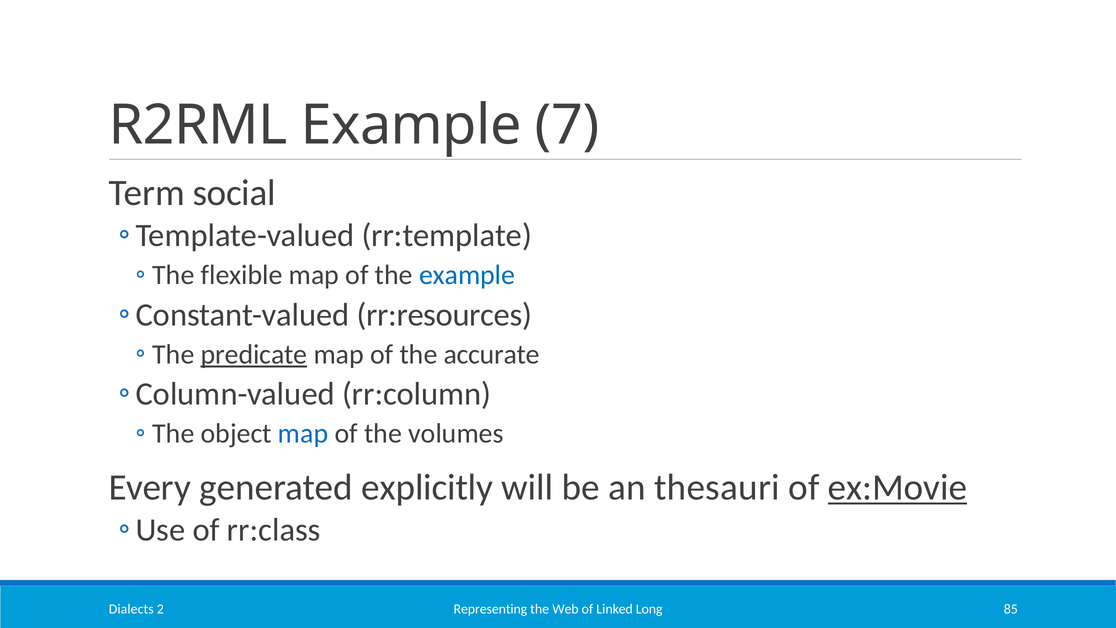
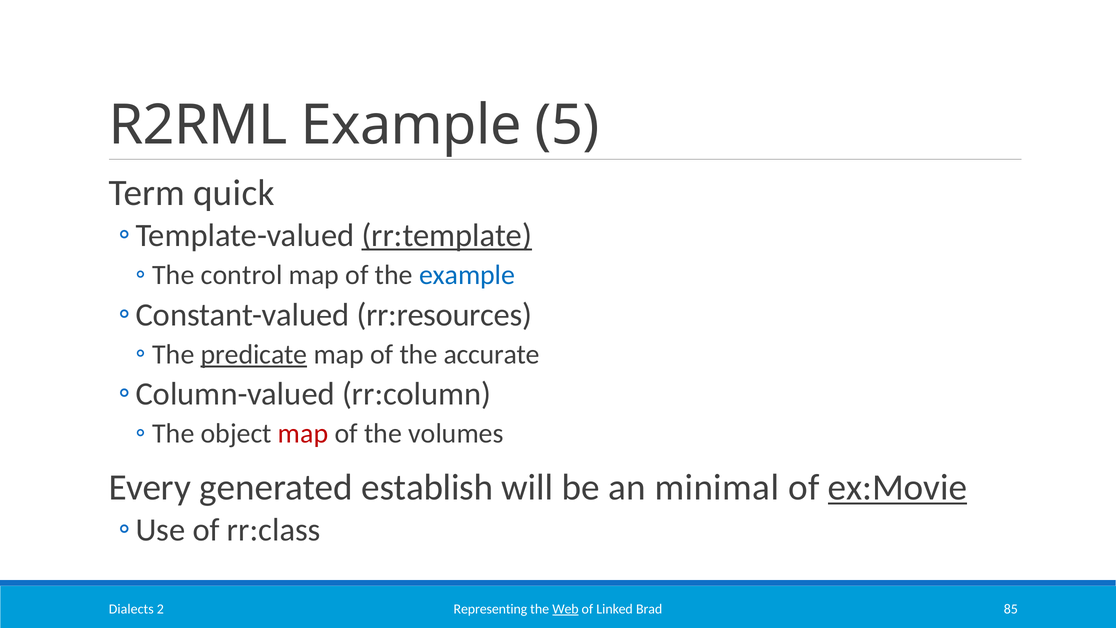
7: 7 -> 5
social: social -> quick
rr:template underline: none -> present
flexible: flexible -> control
map at (303, 434) colour: blue -> red
explicitly: explicitly -> establish
thesauri: thesauri -> minimal
Web underline: none -> present
Long: Long -> Brad
